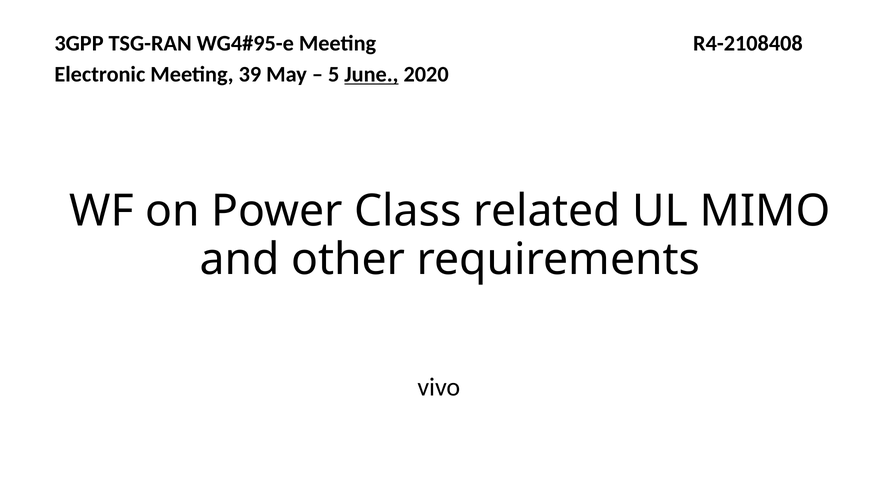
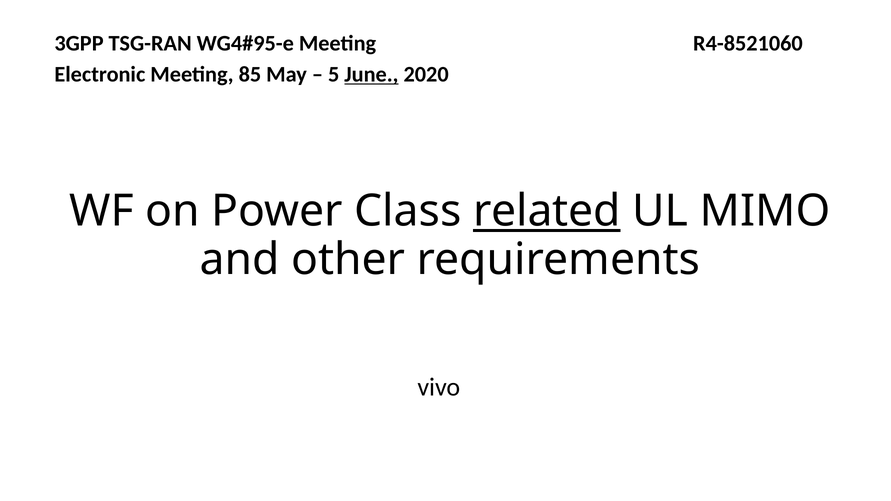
R4-2108408: R4-2108408 -> R4-8521060
39: 39 -> 85
related underline: none -> present
